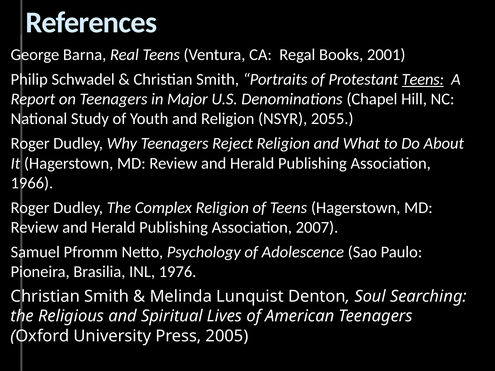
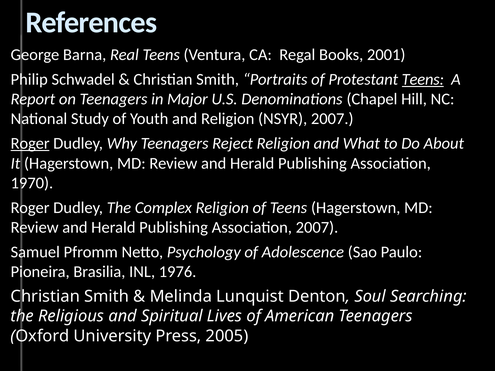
NSYR 2055: 2055 -> 2007
Roger at (30, 144) underline: none -> present
1966: 1966 -> 1970
